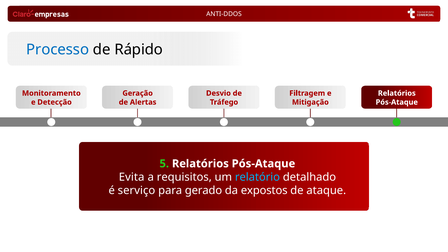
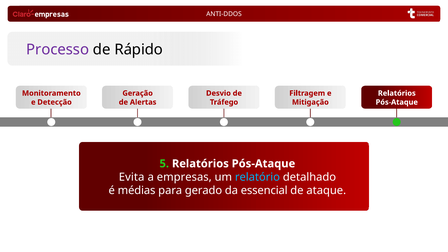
Processo colour: blue -> purple
requisitos: requisitos -> empresas
serviço: serviço -> médias
expostos: expostos -> essencial
